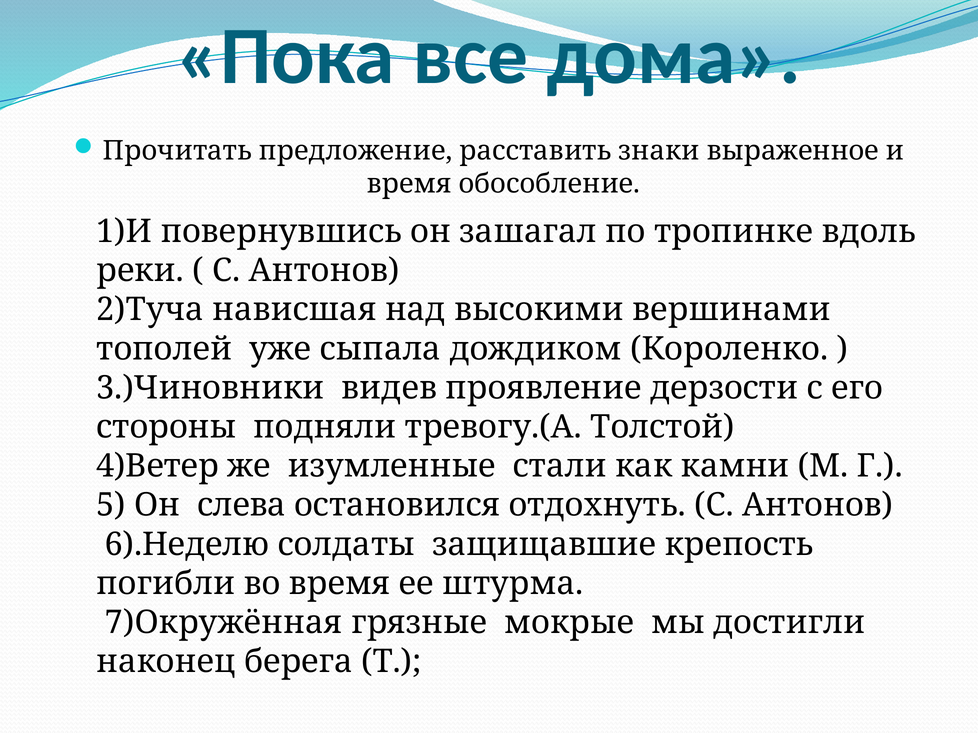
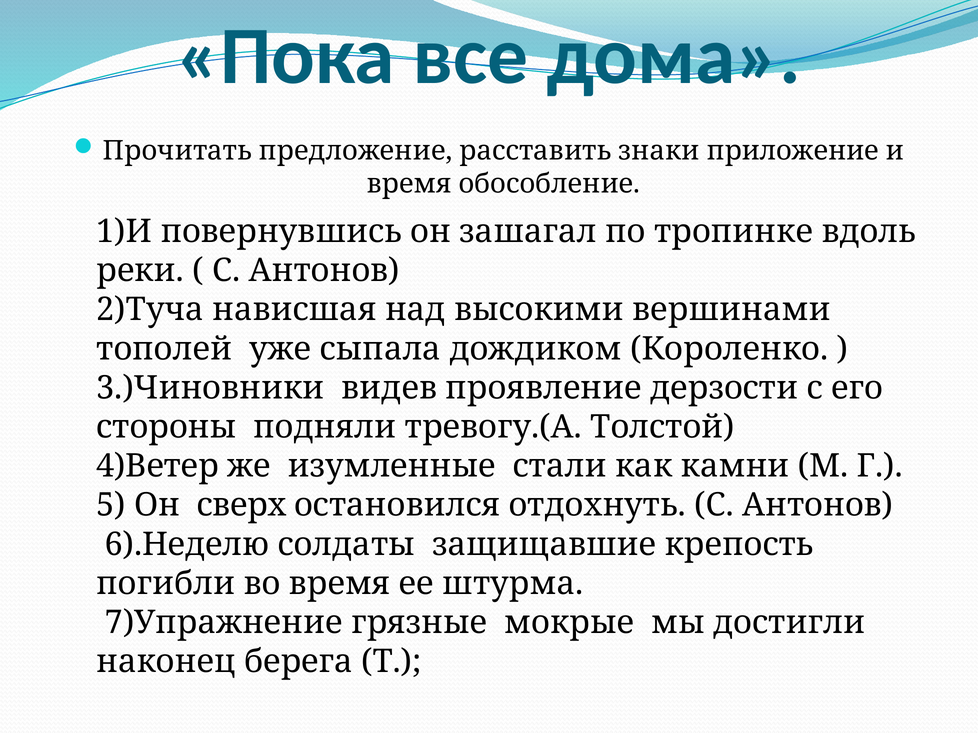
выраженное: выраженное -> приложение
слева: слева -> сверх
7)Окружённая: 7)Окружённая -> 7)Упражнение
